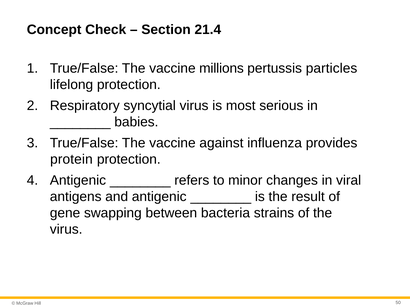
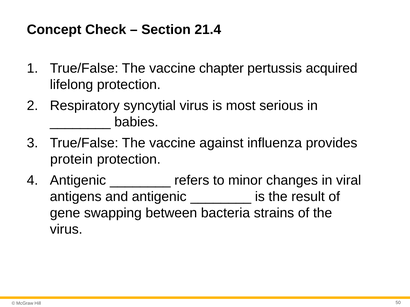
millions: millions -> chapter
particles: particles -> acquired
